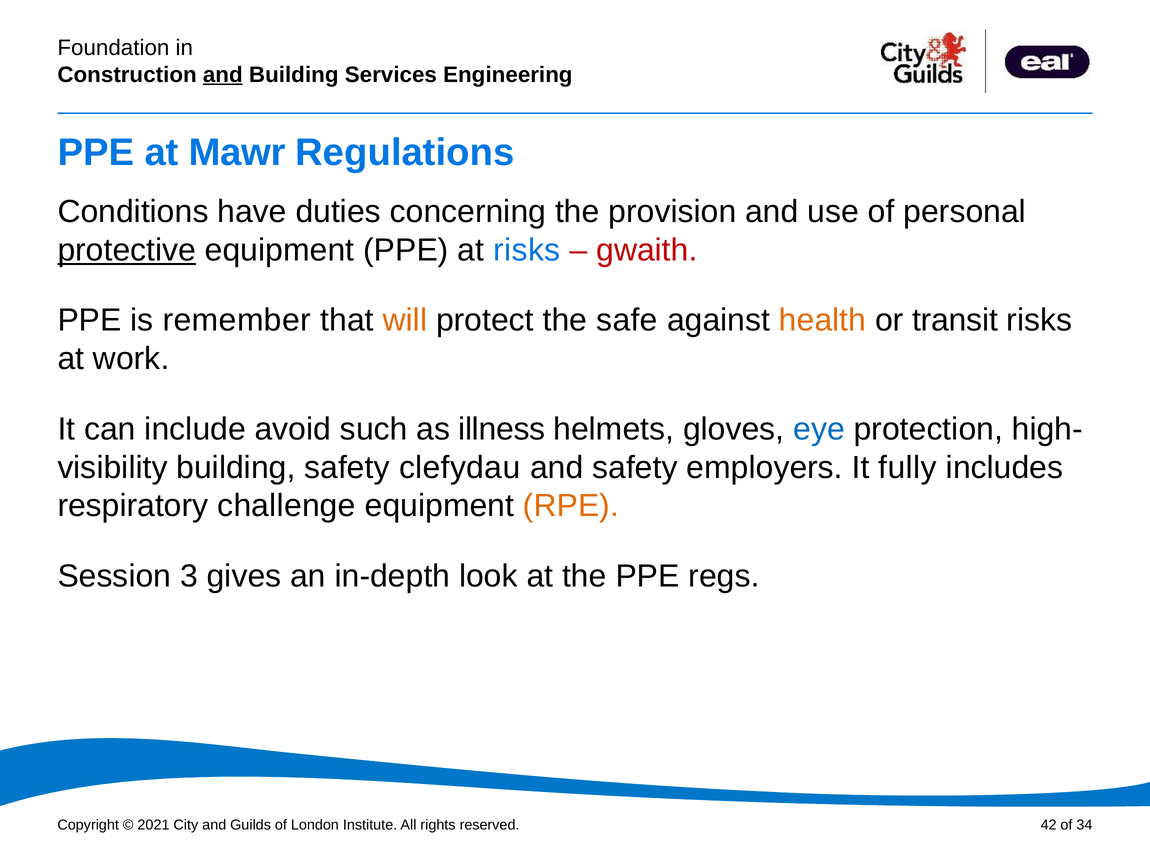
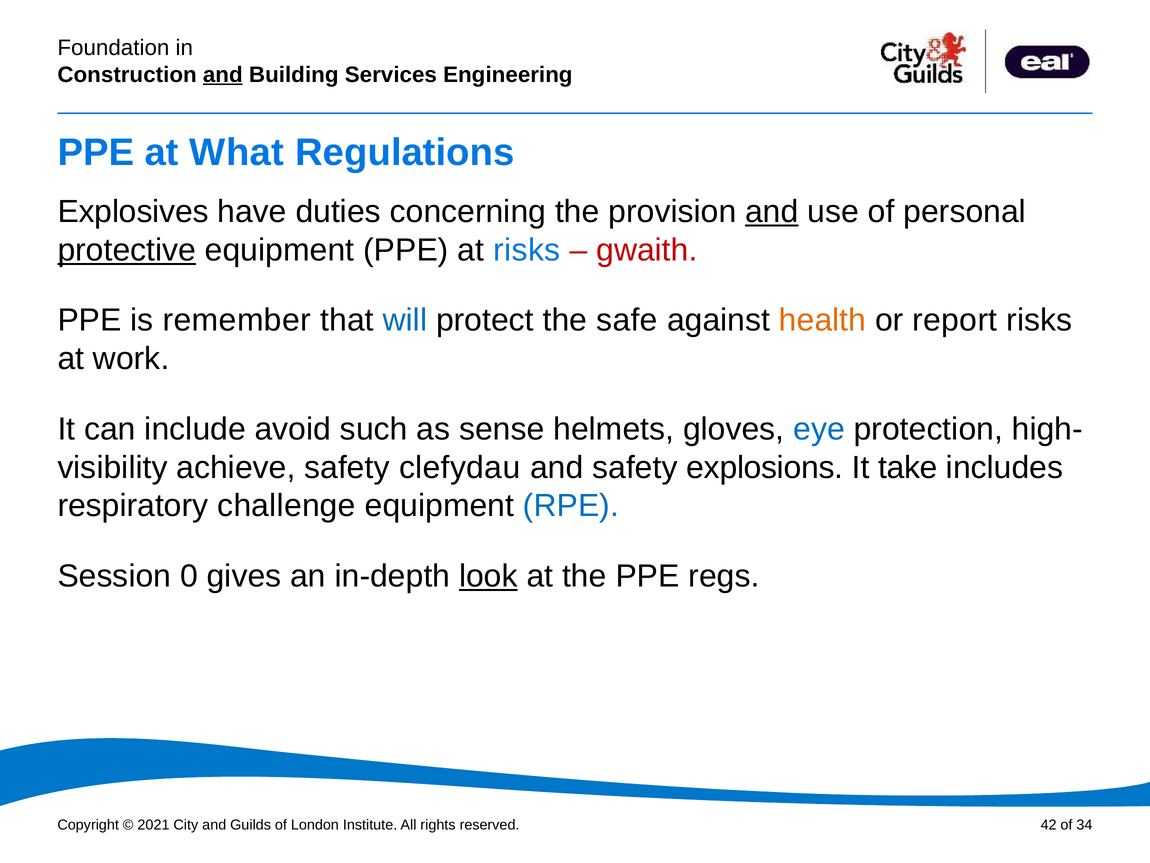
Mawr: Mawr -> What
Conditions: Conditions -> Explosives
and at (772, 212) underline: none -> present
will colour: orange -> blue
transit: transit -> report
illness: illness -> sense
building at (236, 467): building -> achieve
employers: employers -> explosions
fully: fully -> take
RPE colour: orange -> blue
3: 3 -> 0
look underline: none -> present
